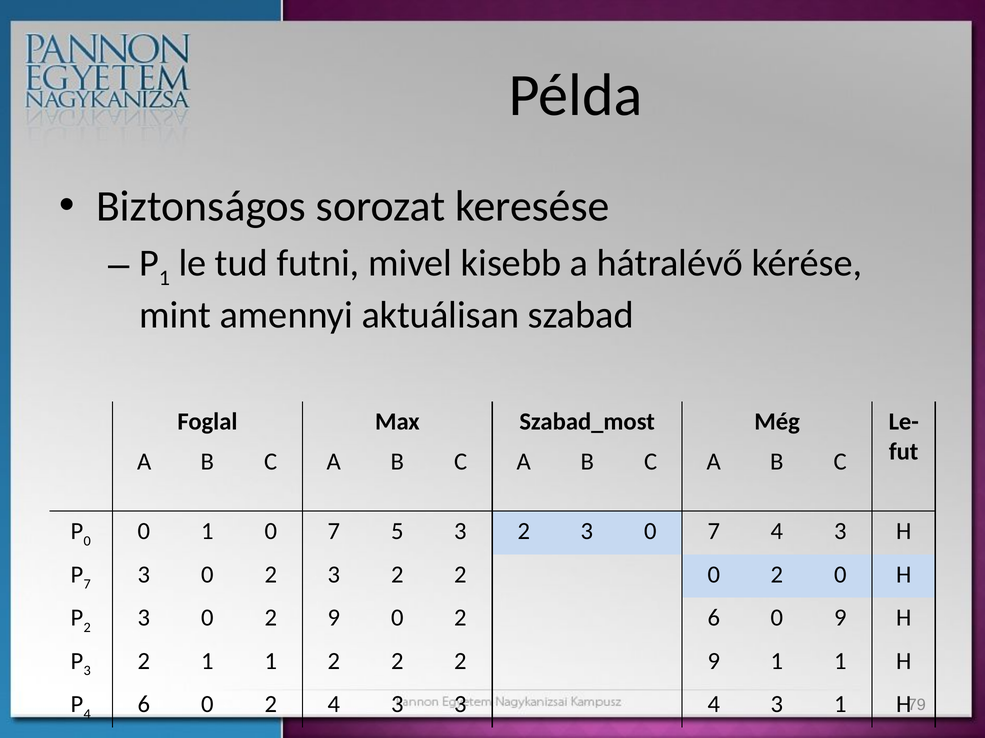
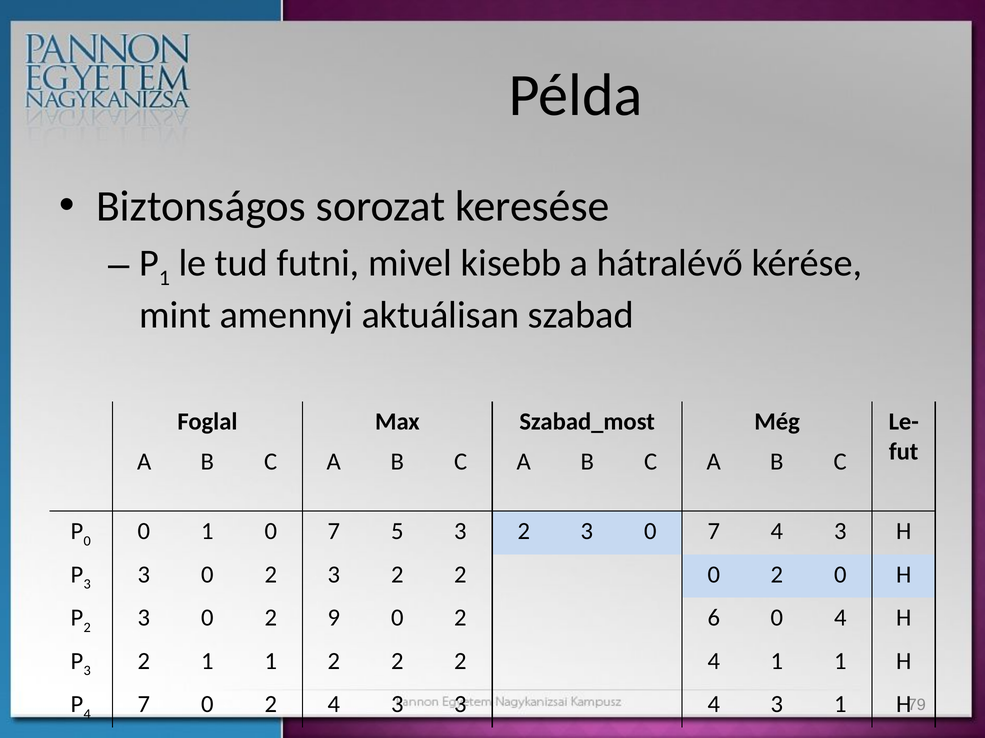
7 at (87, 585): 7 -> 3
0 9: 9 -> 4
2 2 9: 9 -> 4
4 6: 6 -> 7
